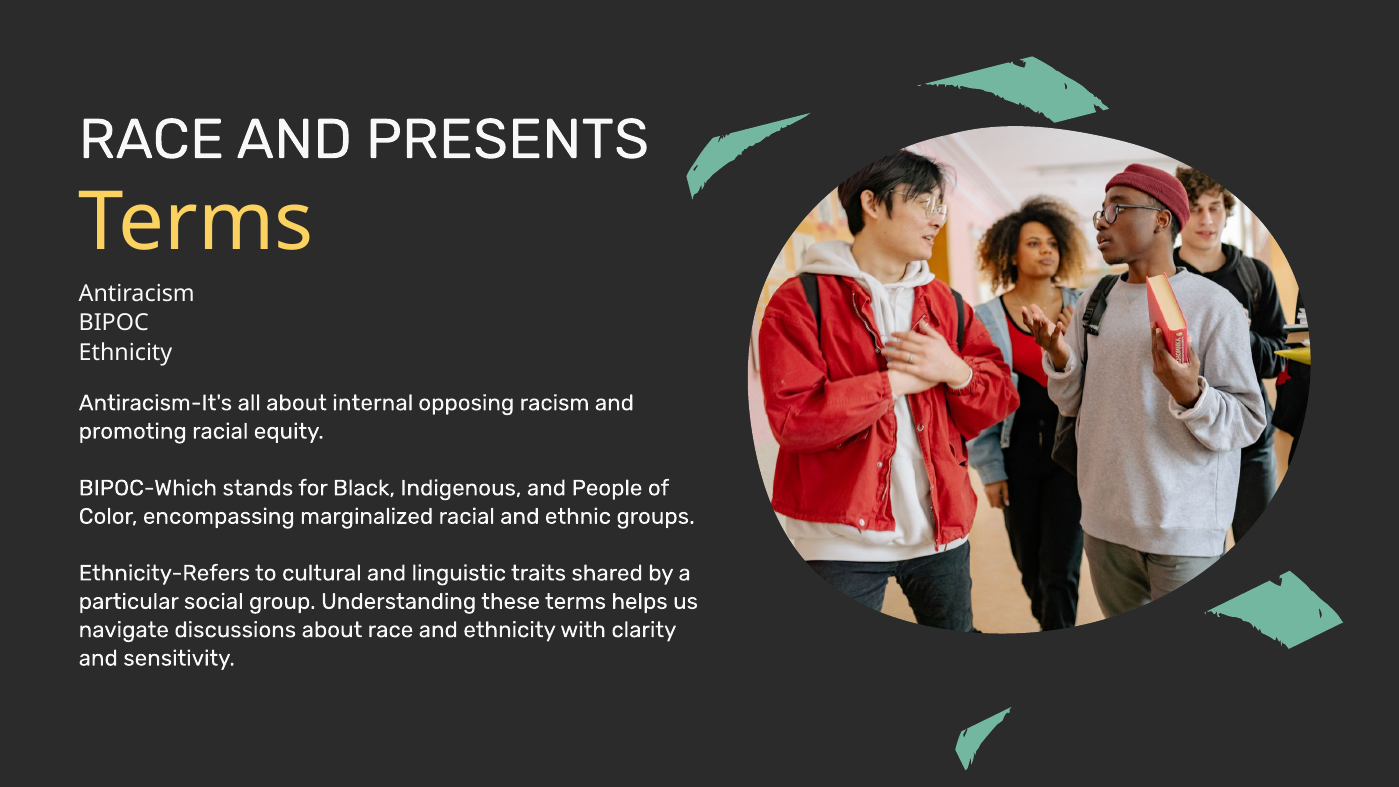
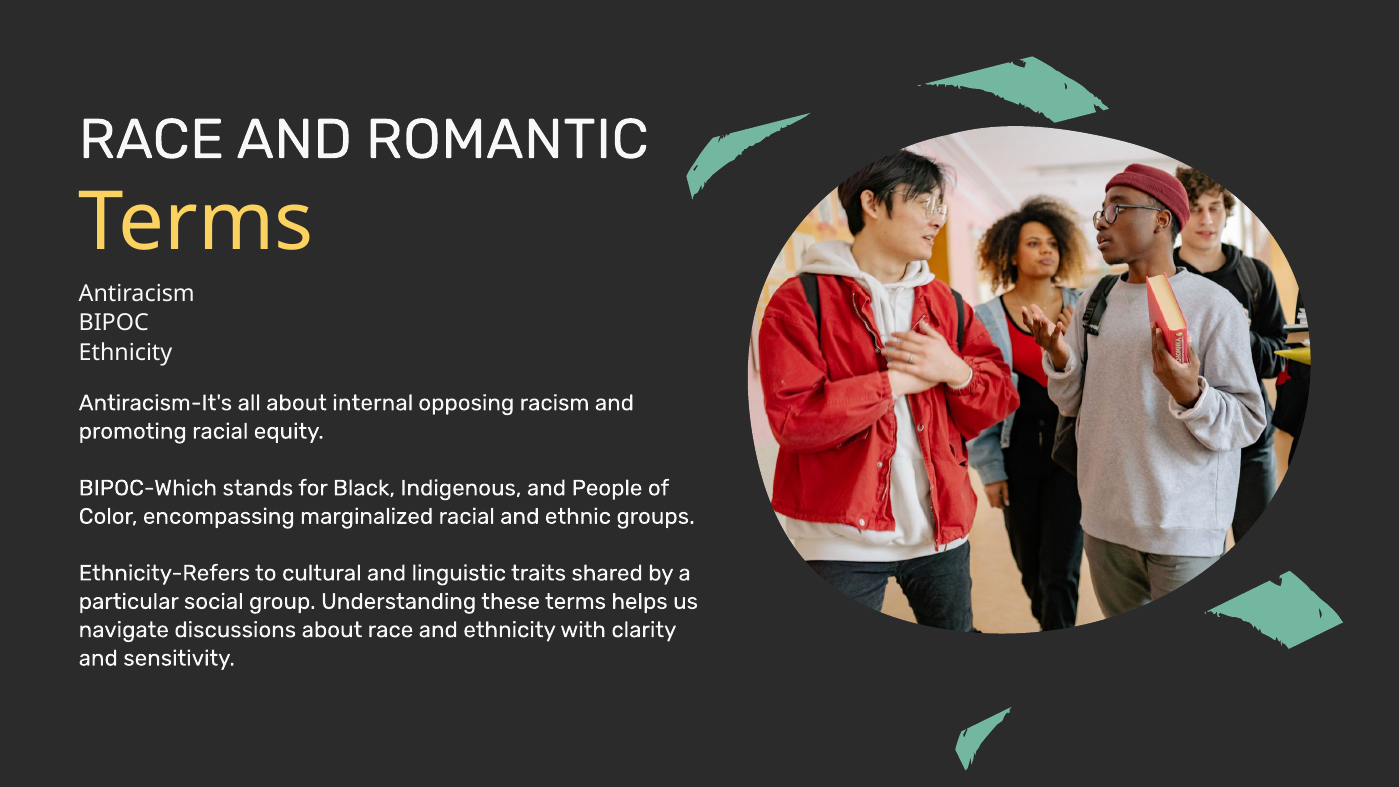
PRESENTS: PRESENTS -> ROMANTIC
